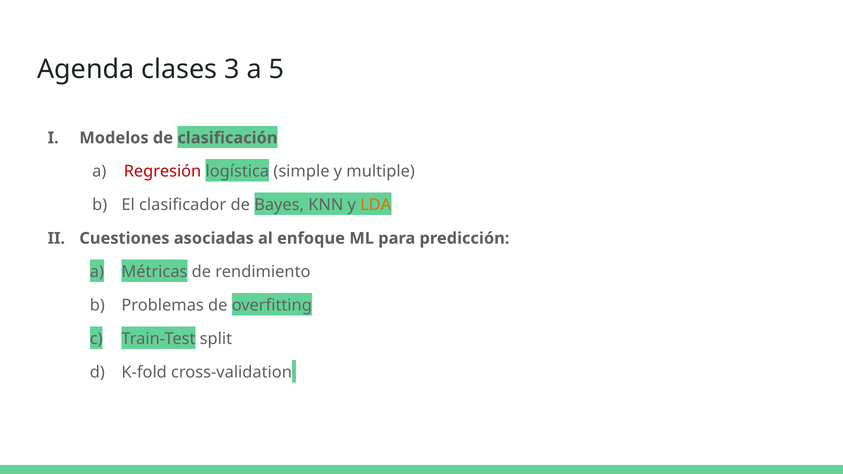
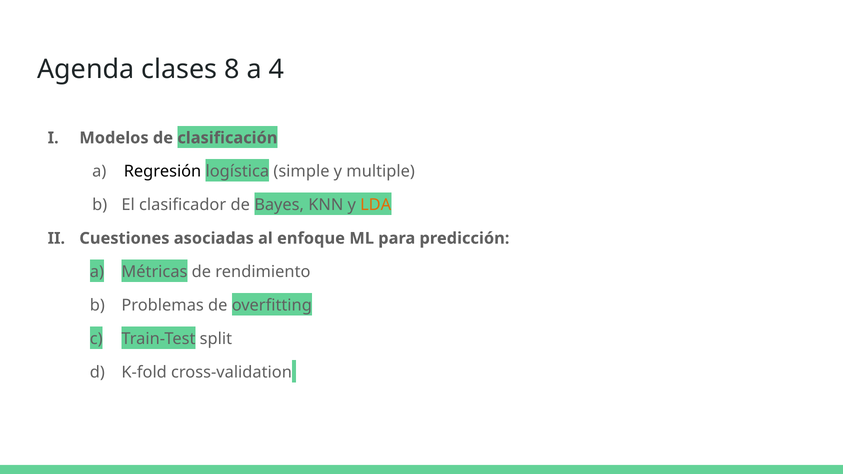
3: 3 -> 8
5: 5 -> 4
Regresión colour: red -> black
